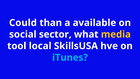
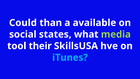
sector: sector -> states
media colour: yellow -> light green
local: local -> their
